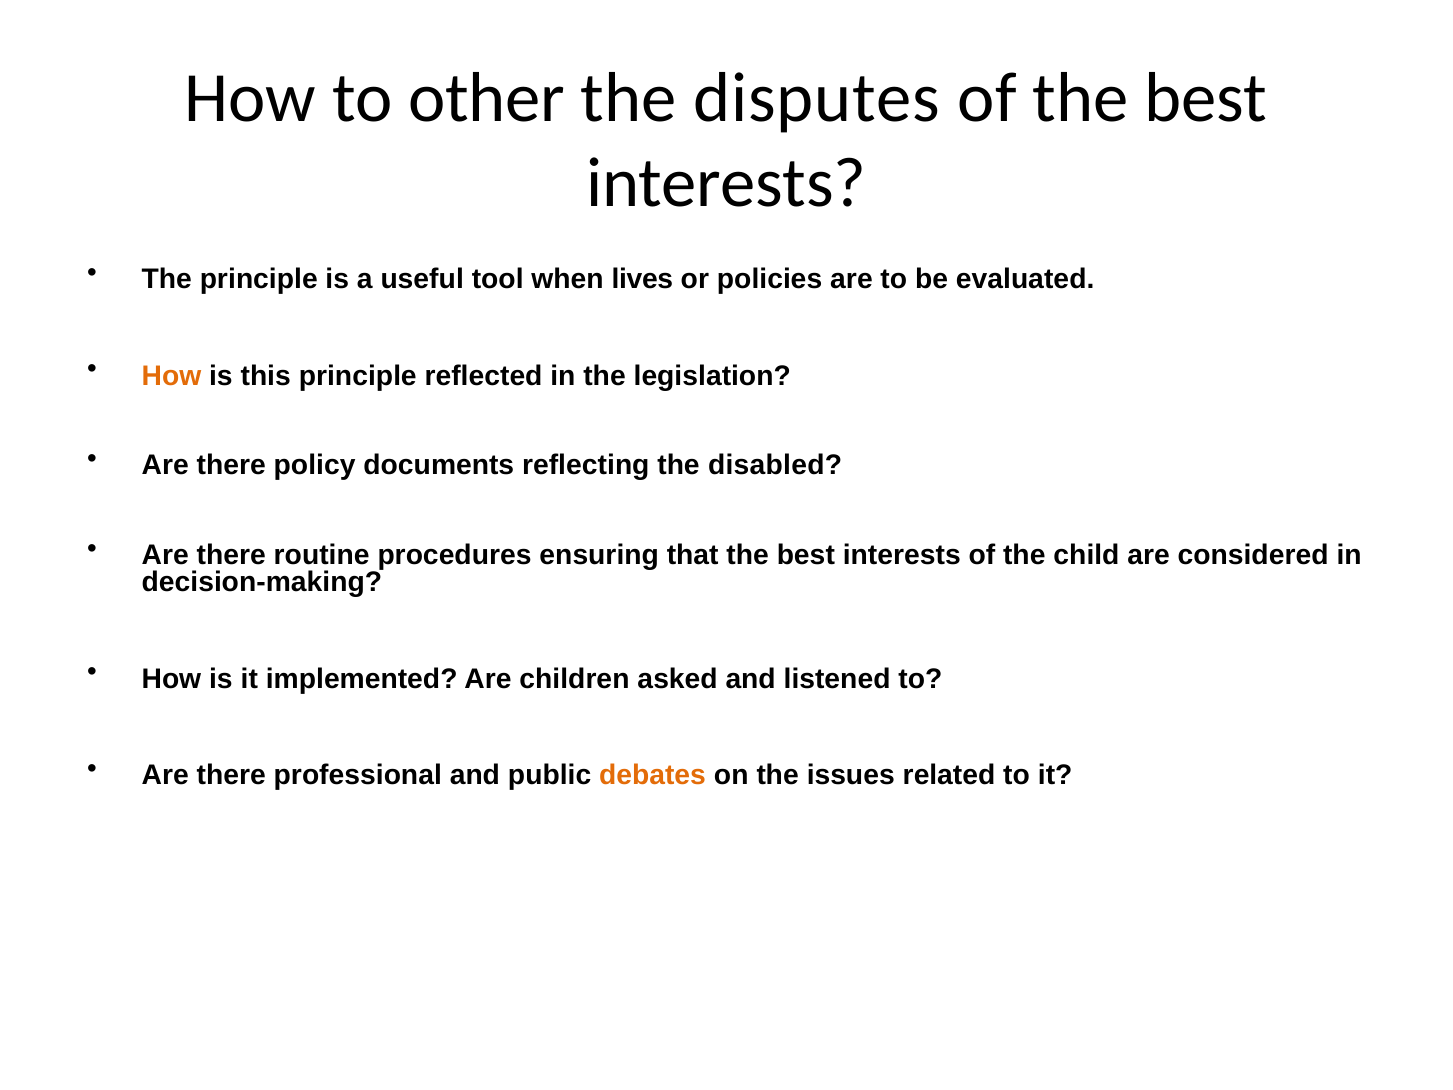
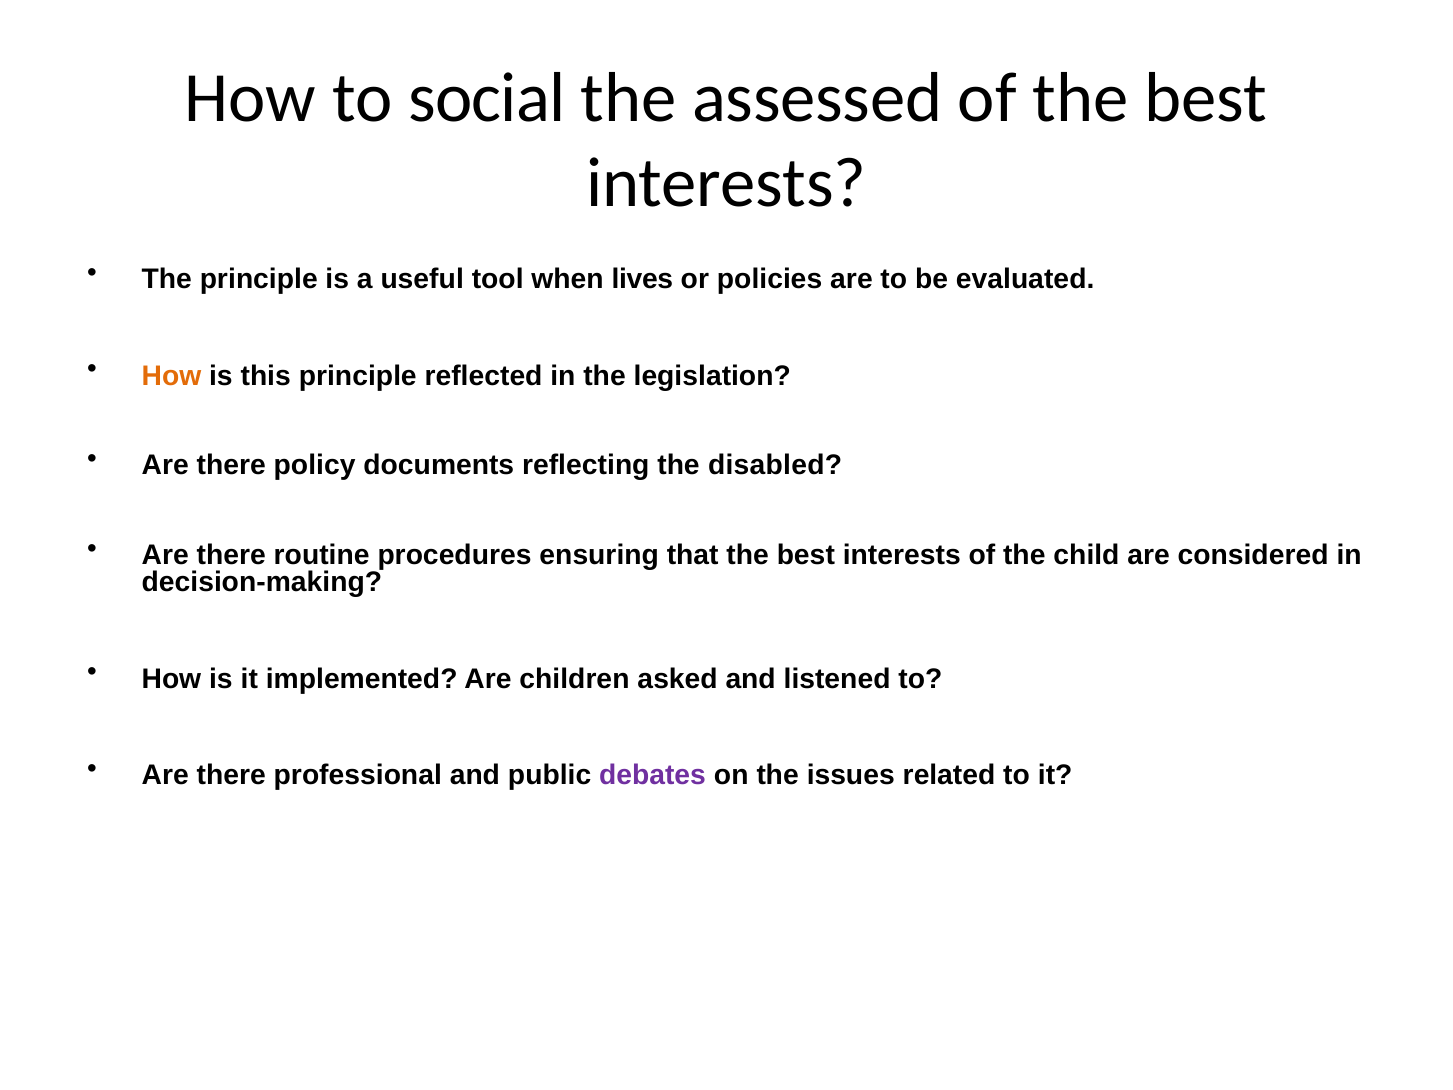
other: other -> social
disputes: disputes -> assessed
debates colour: orange -> purple
